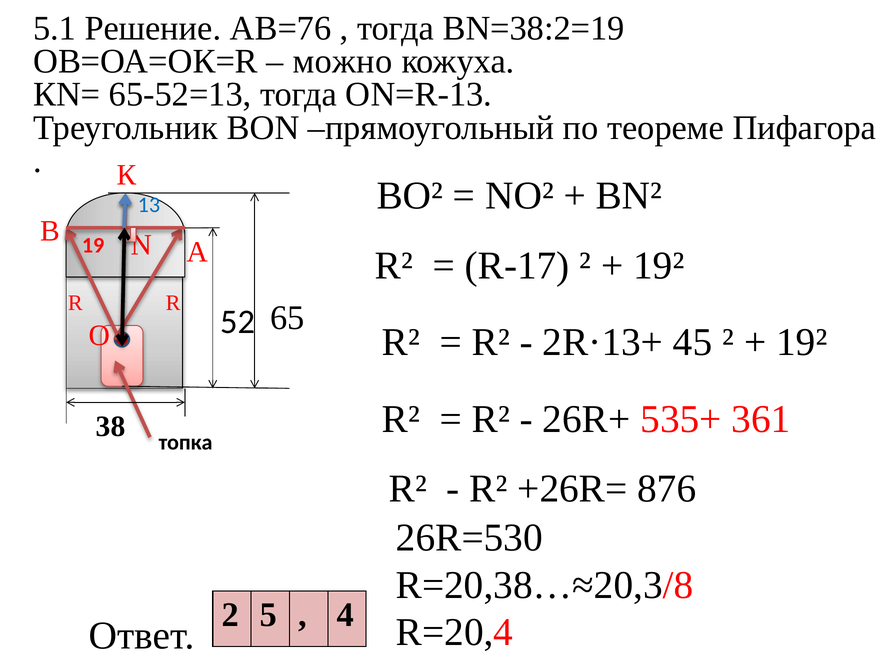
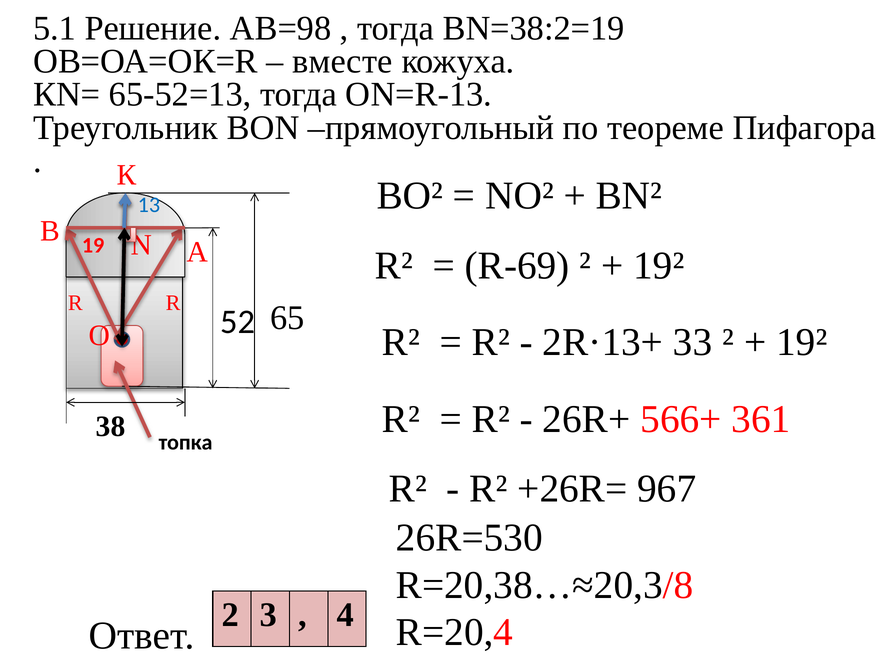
АВ=76: АВ=76 -> АВ=98
можно: можно -> вместе
R-17: R-17 -> R-69
45: 45 -> 33
535+: 535+ -> 566+
876: 876 -> 967
5: 5 -> 3
